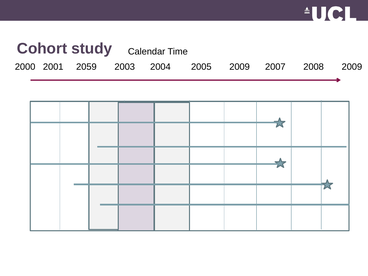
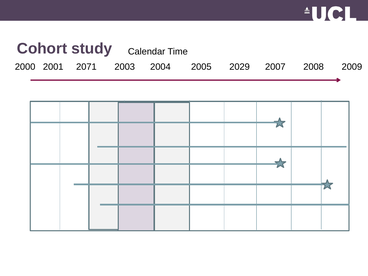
2059: 2059 -> 2071
2005 2009: 2009 -> 2029
